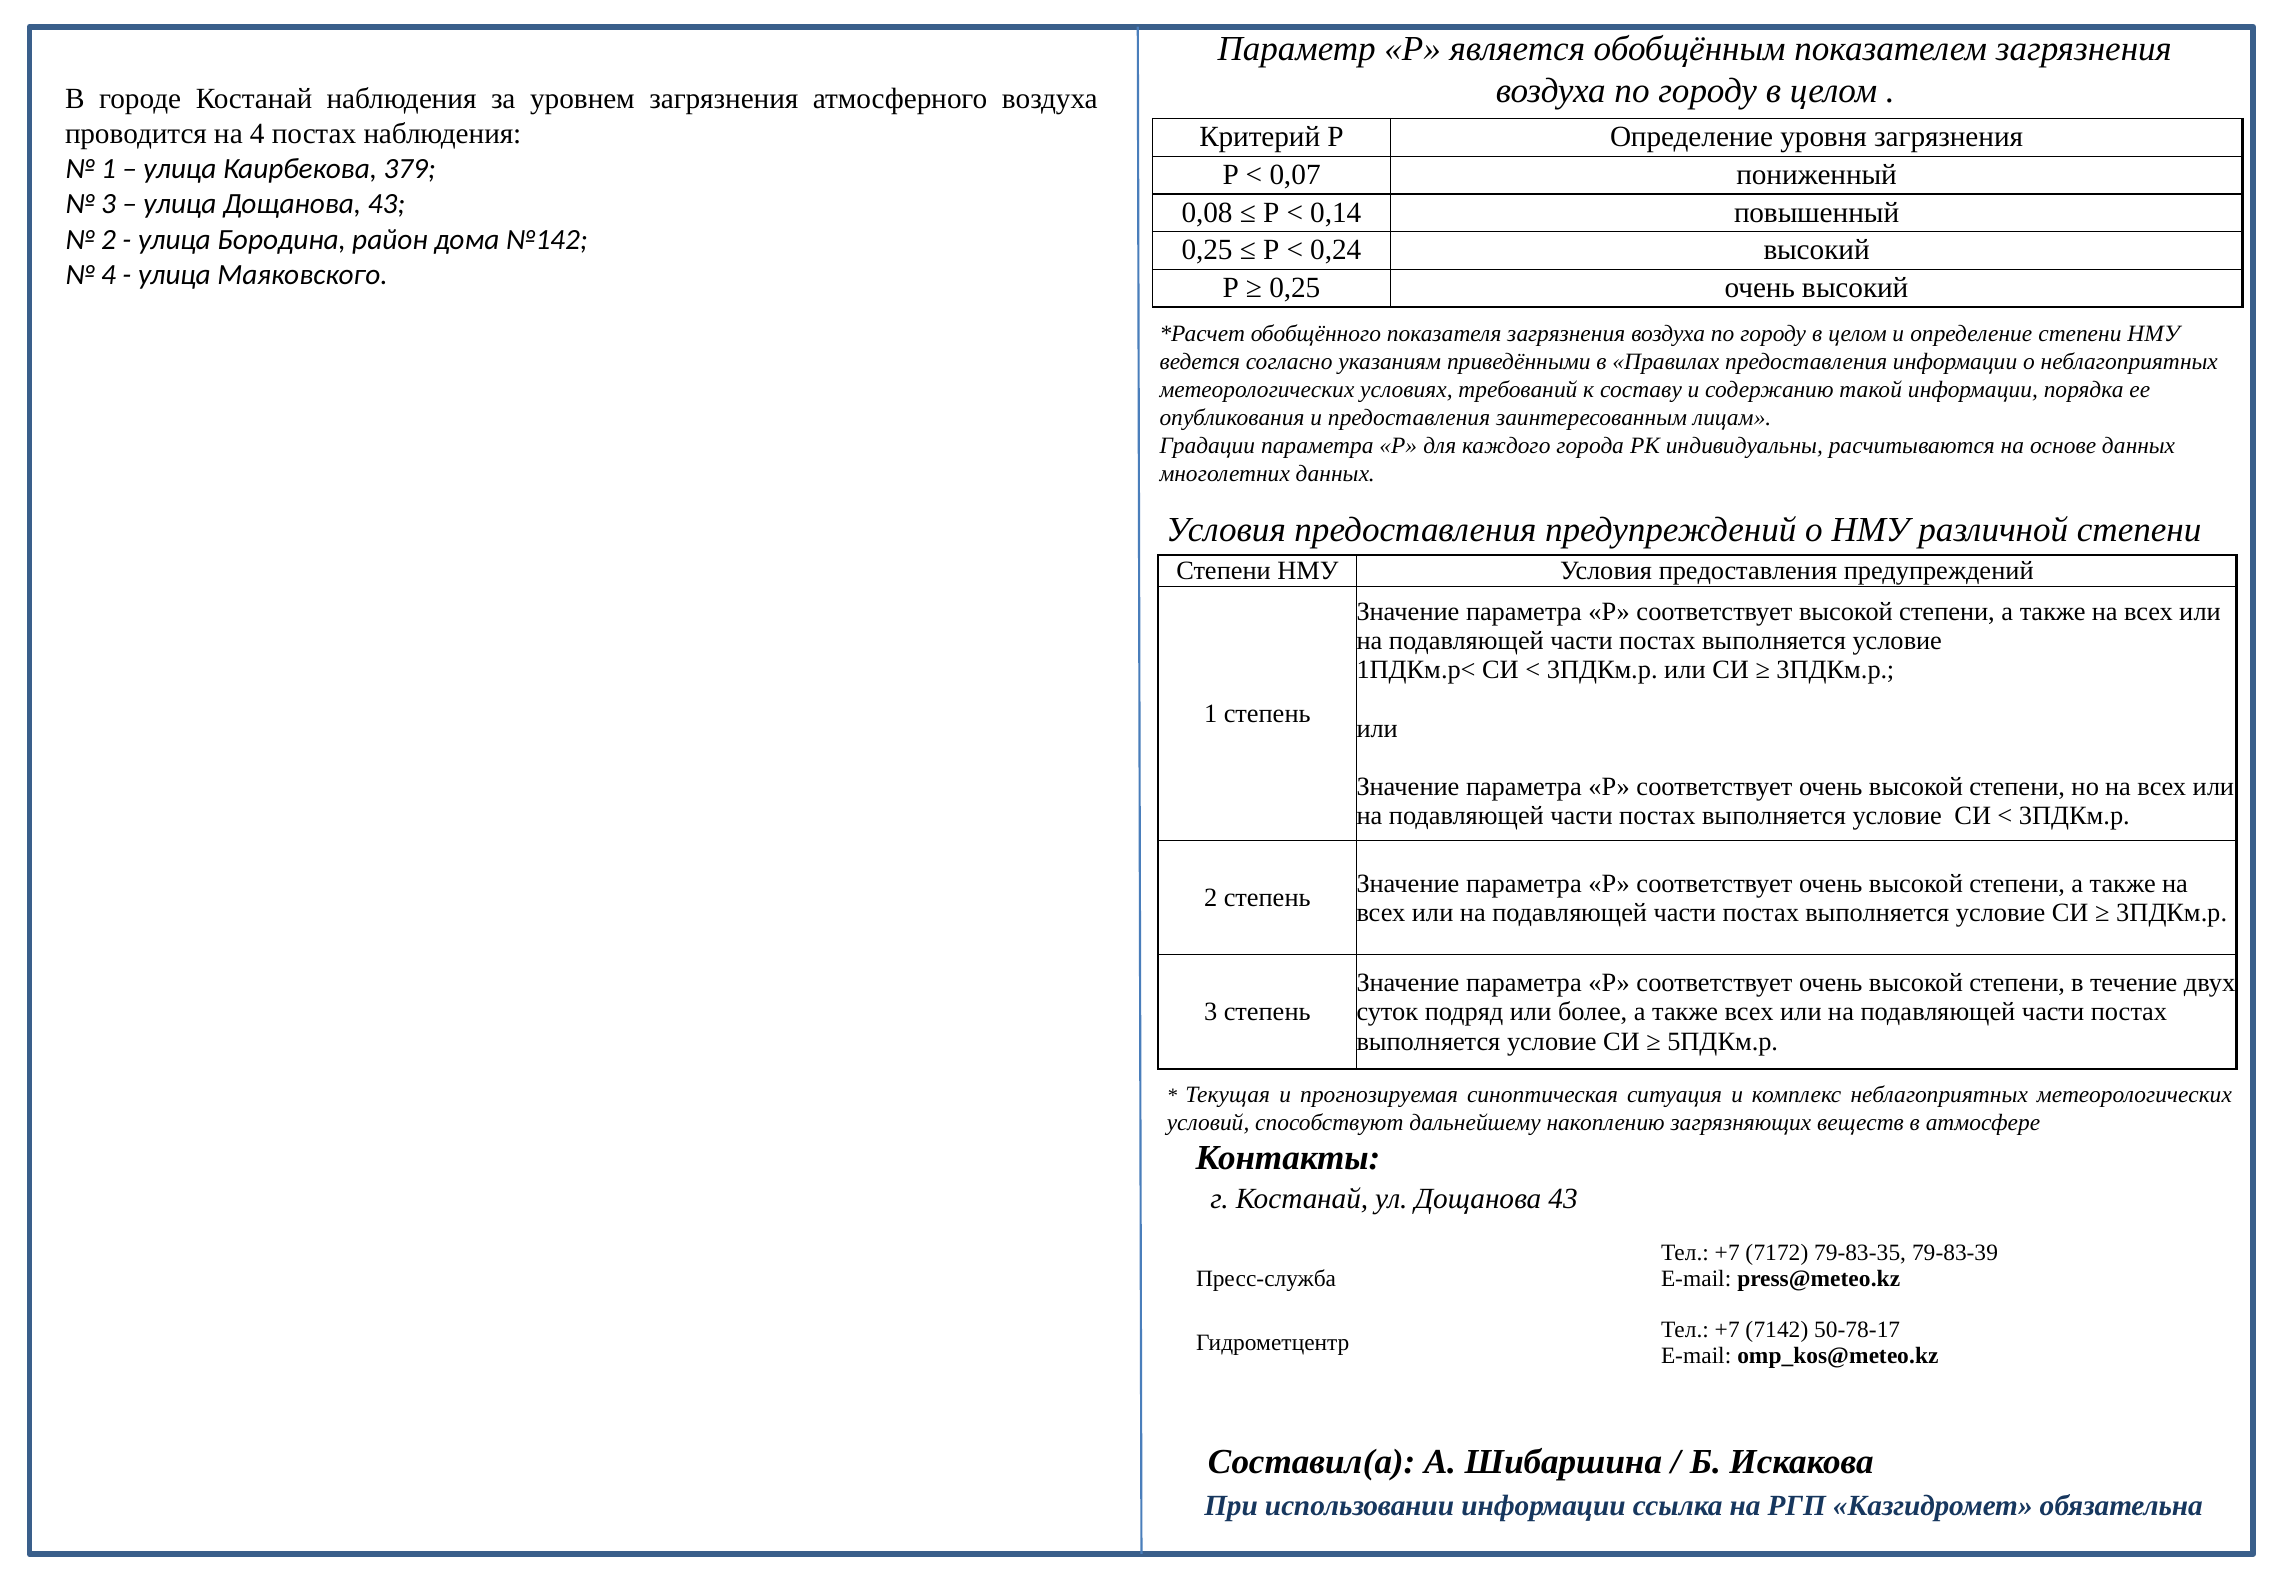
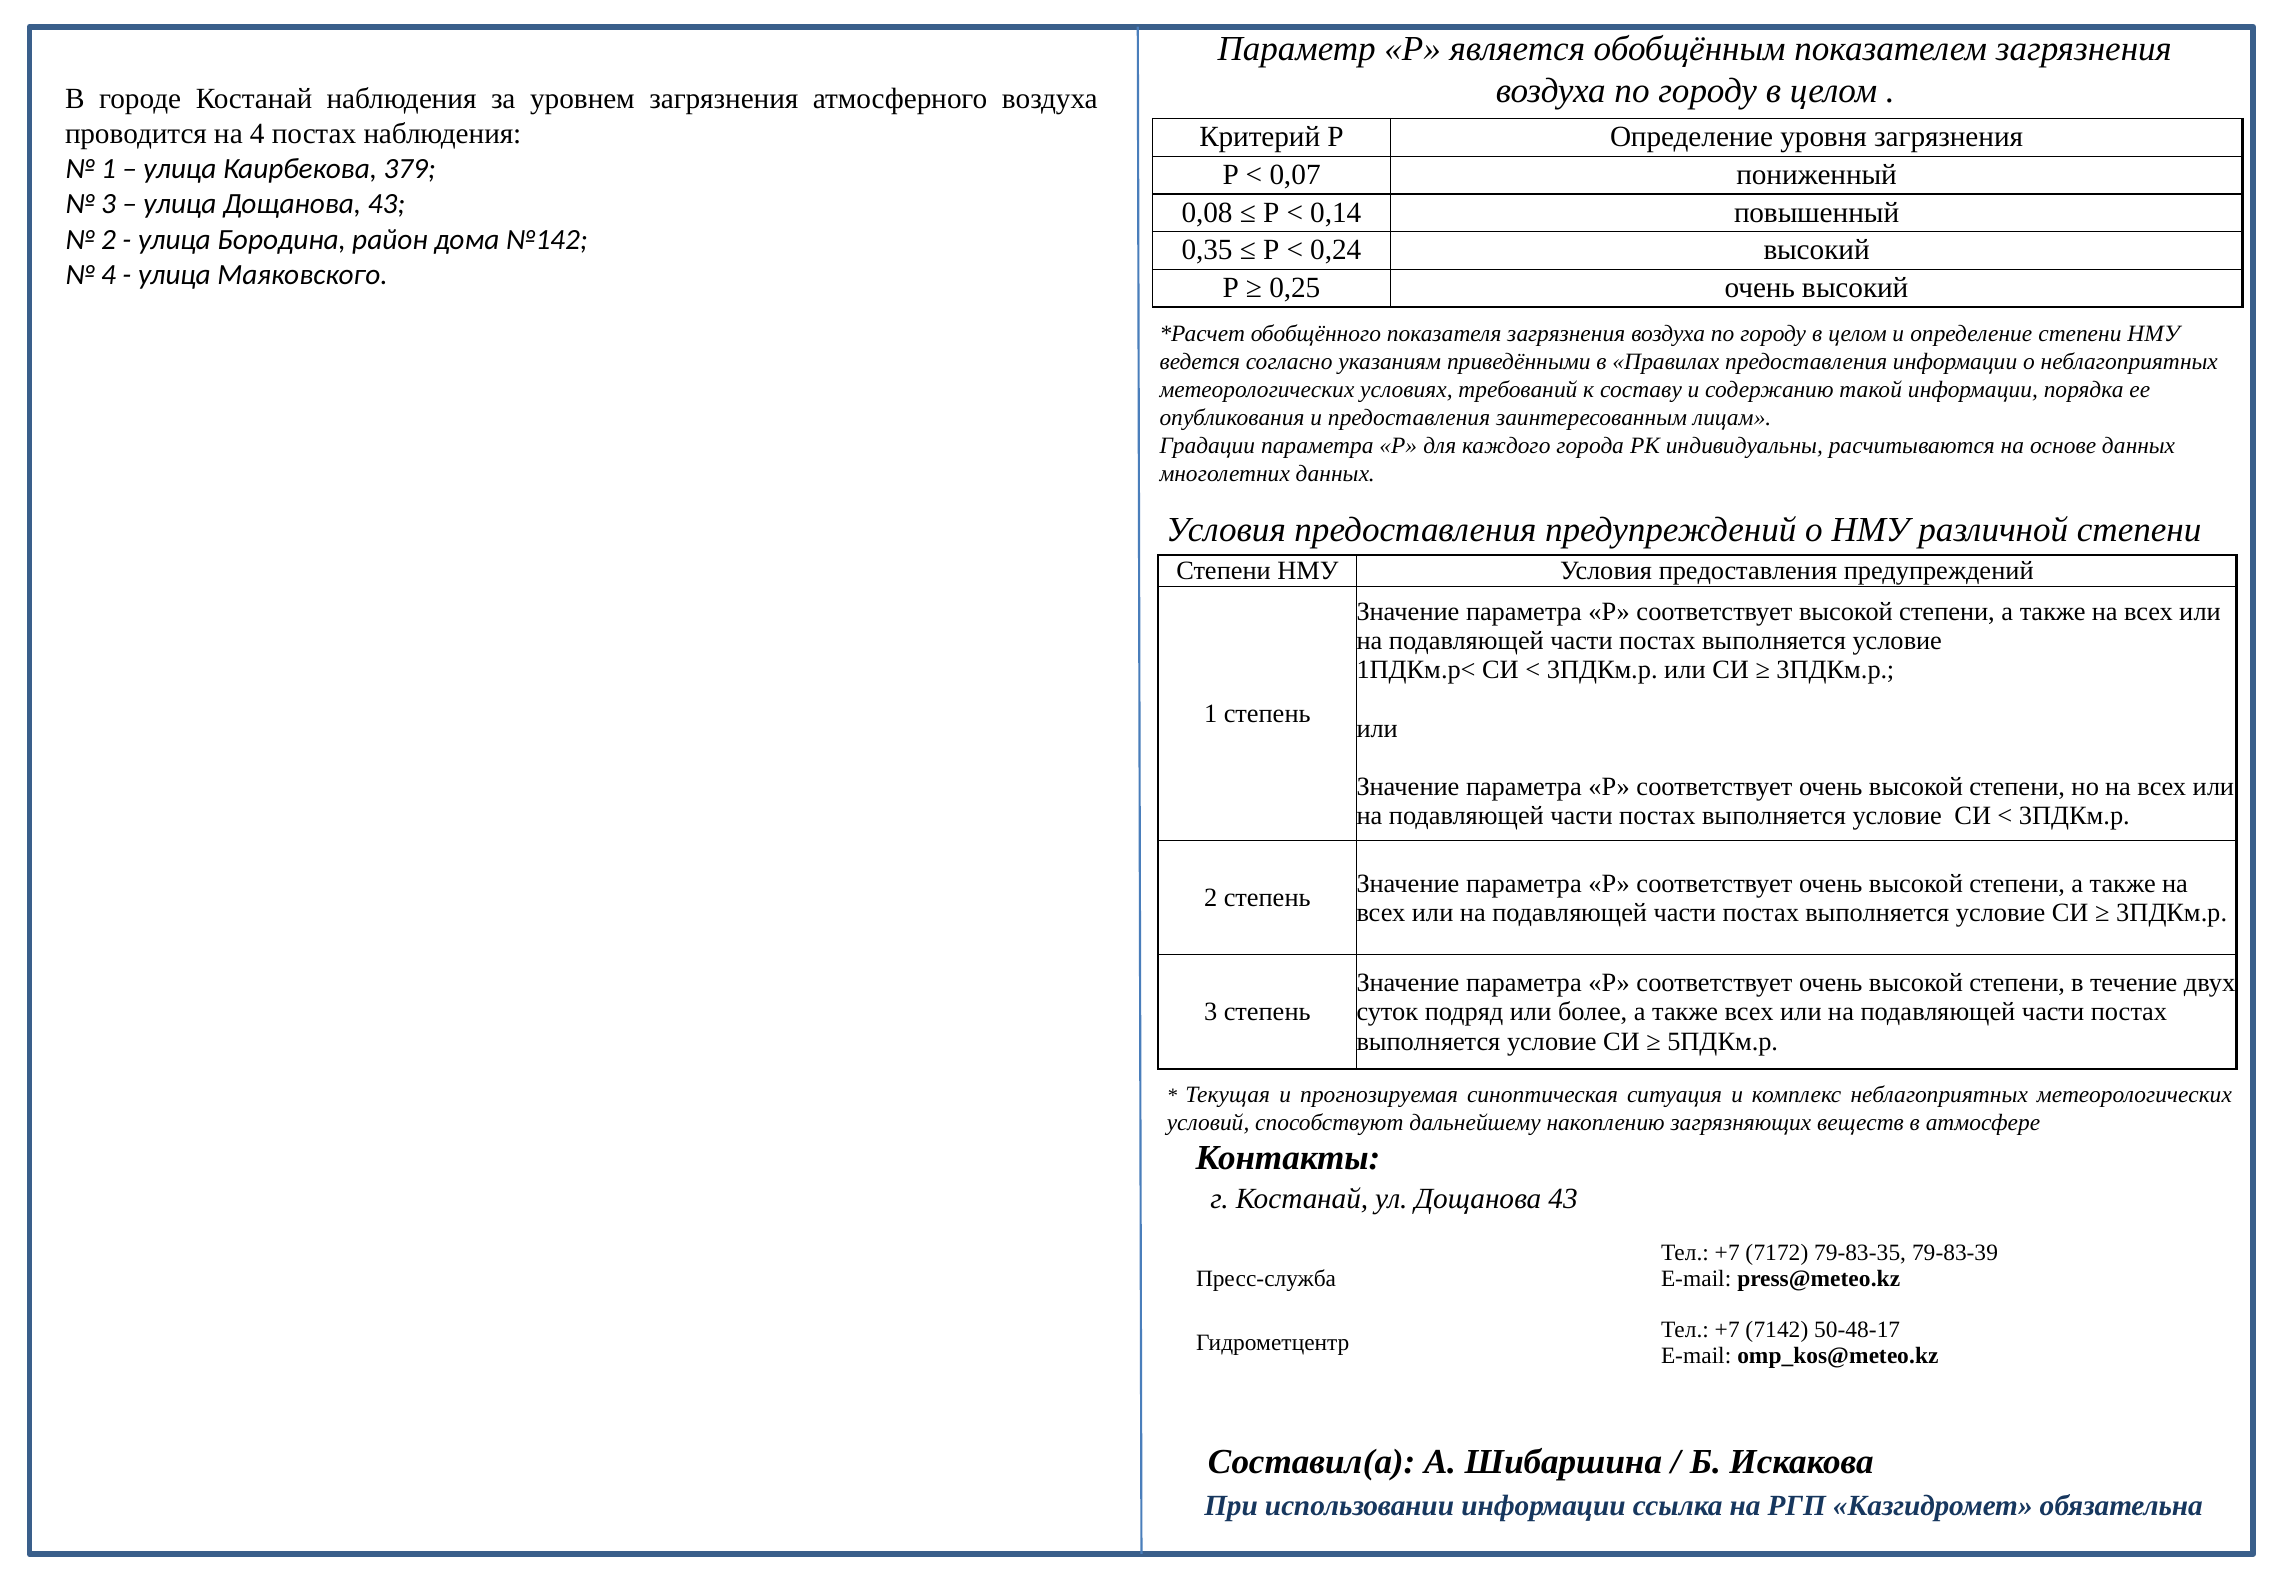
0,25 at (1207, 250): 0,25 -> 0,35
50-78-17: 50-78-17 -> 50-48-17
